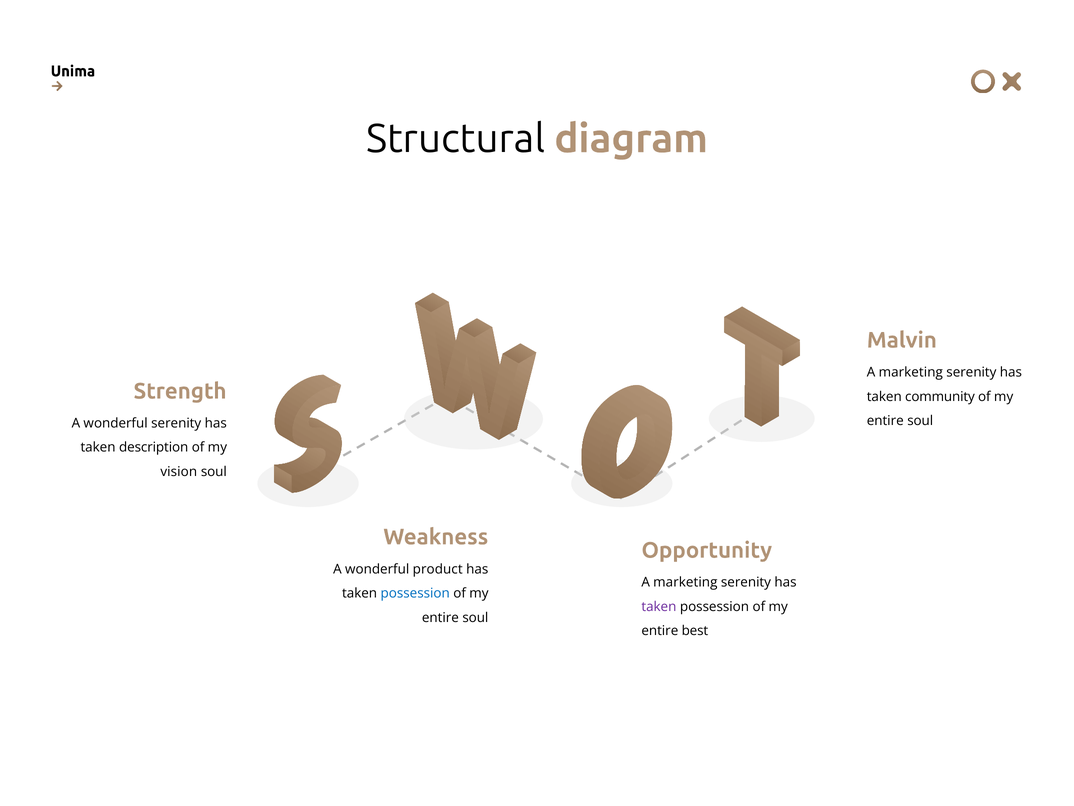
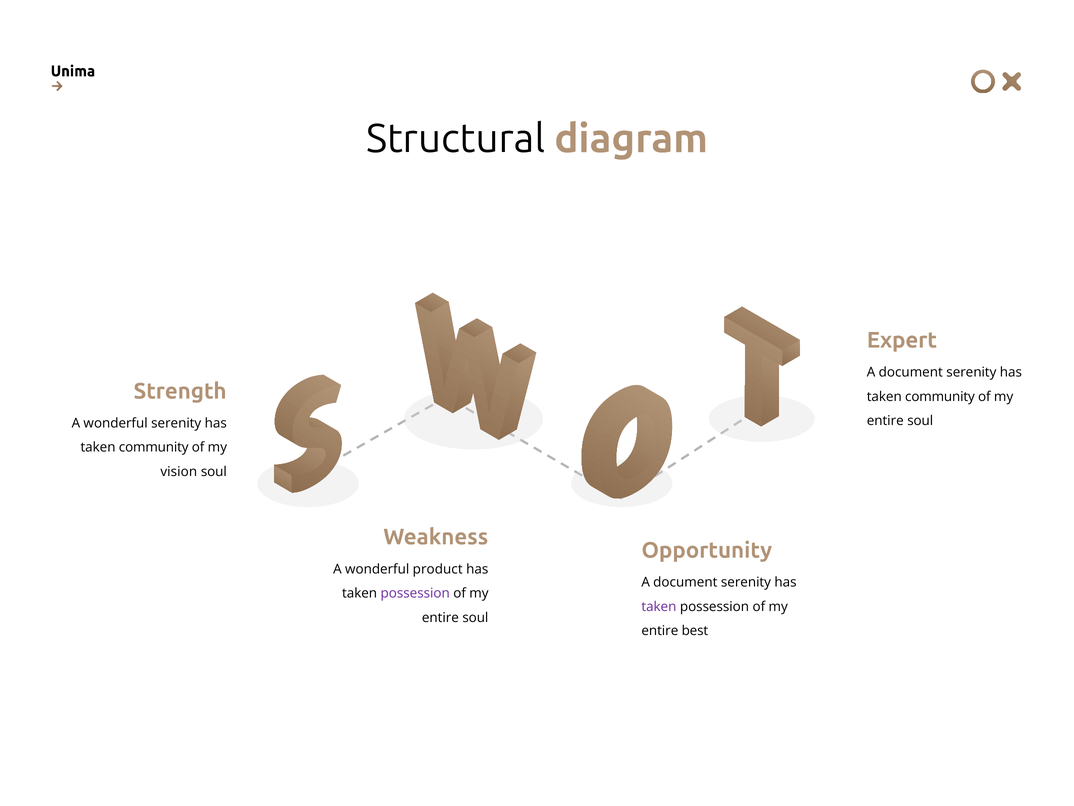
Malvin: Malvin -> Expert
marketing at (911, 372): marketing -> document
description at (154, 447): description -> community
marketing at (685, 582): marketing -> document
possession at (415, 593) colour: blue -> purple
